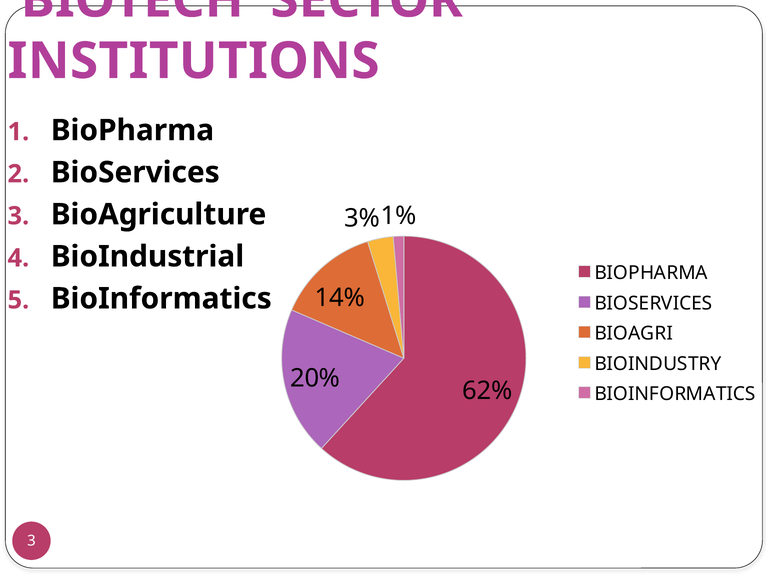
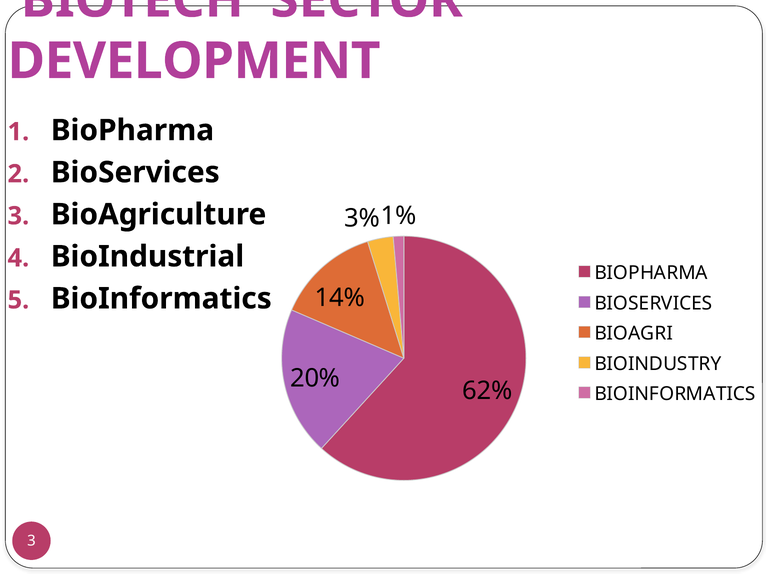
INSTITUTIONS: INSTITUTIONS -> DEVELOPMENT
